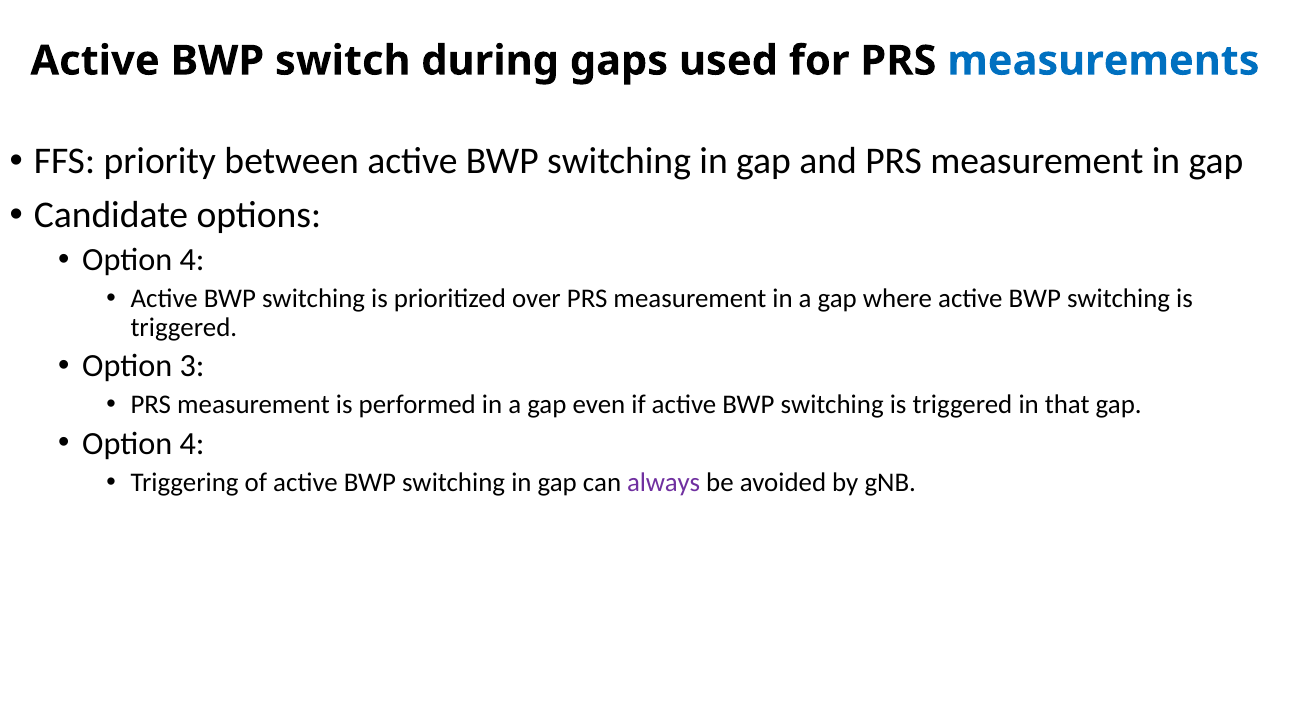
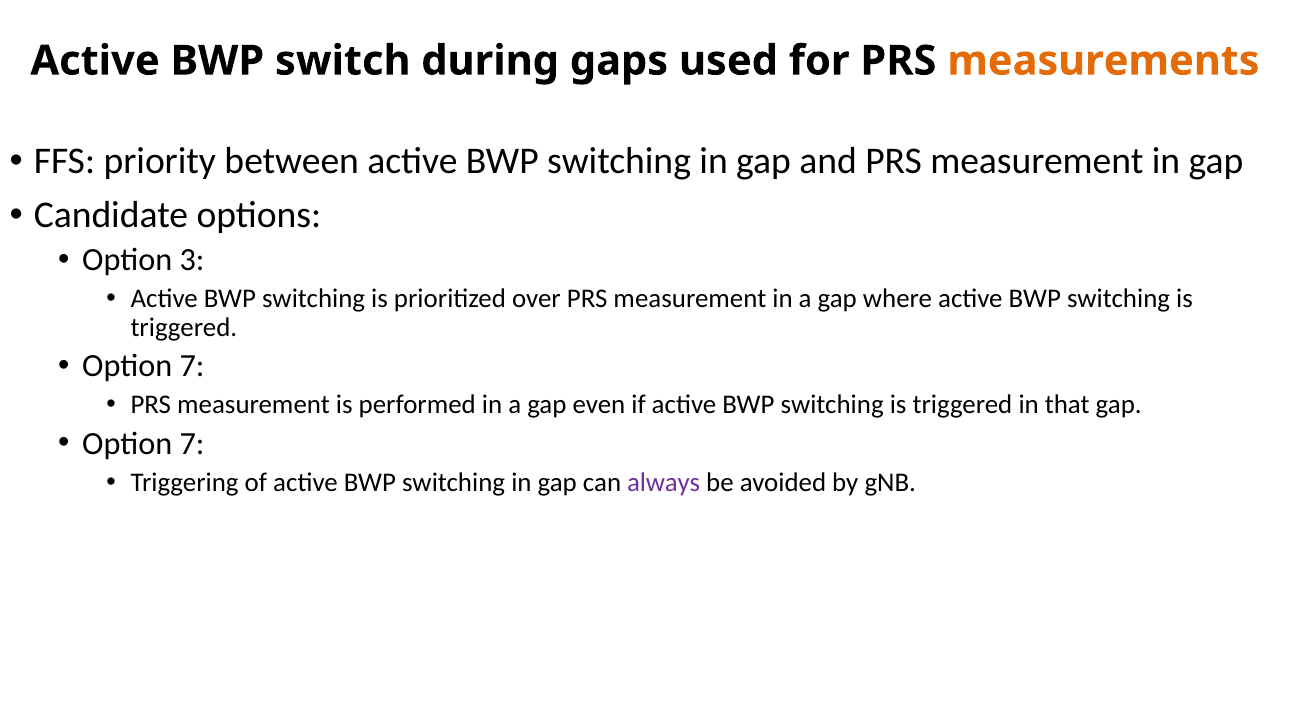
measurements colour: blue -> orange
4 at (192, 260): 4 -> 3
3 at (192, 366): 3 -> 7
4 at (192, 443): 4 -> 7
